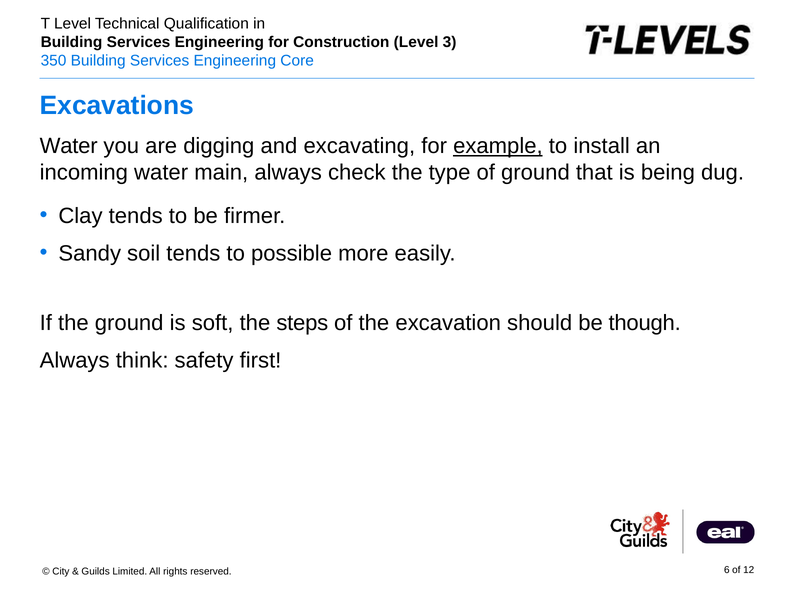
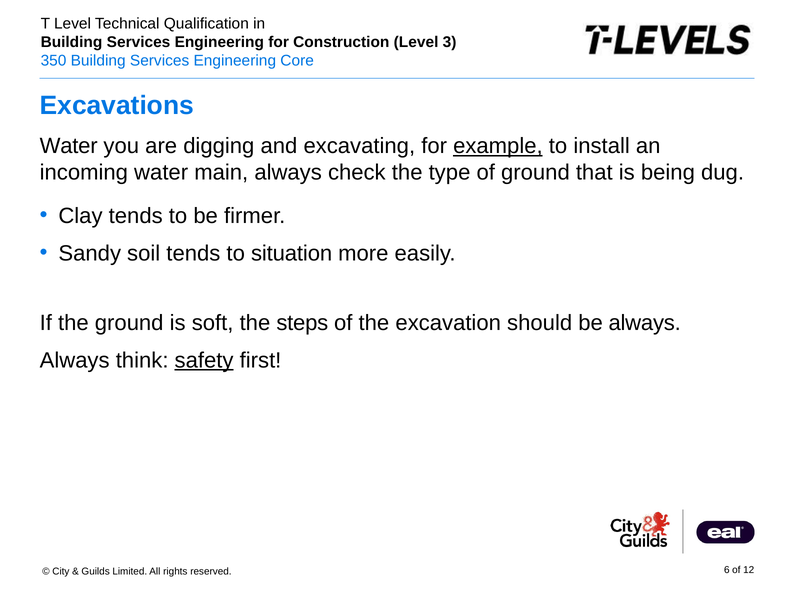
possible: possible -> situation
be though: though -> always
safety underline: none -> present
